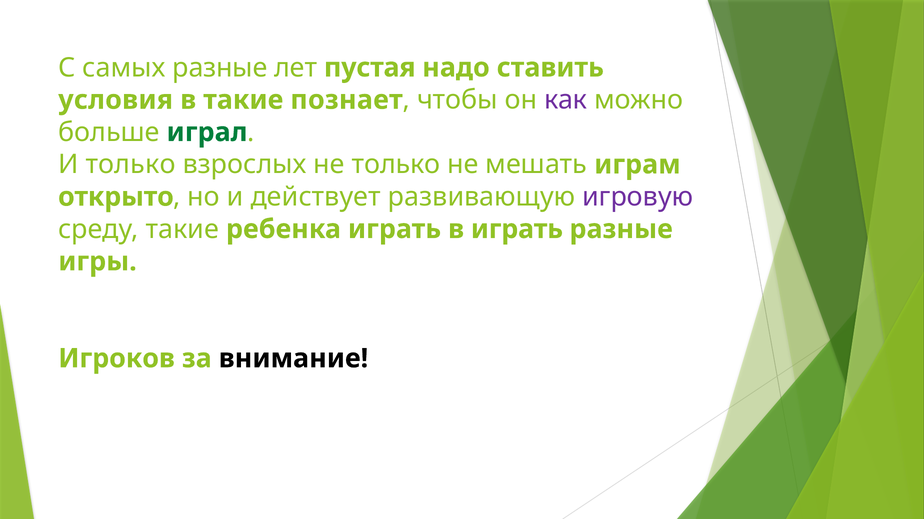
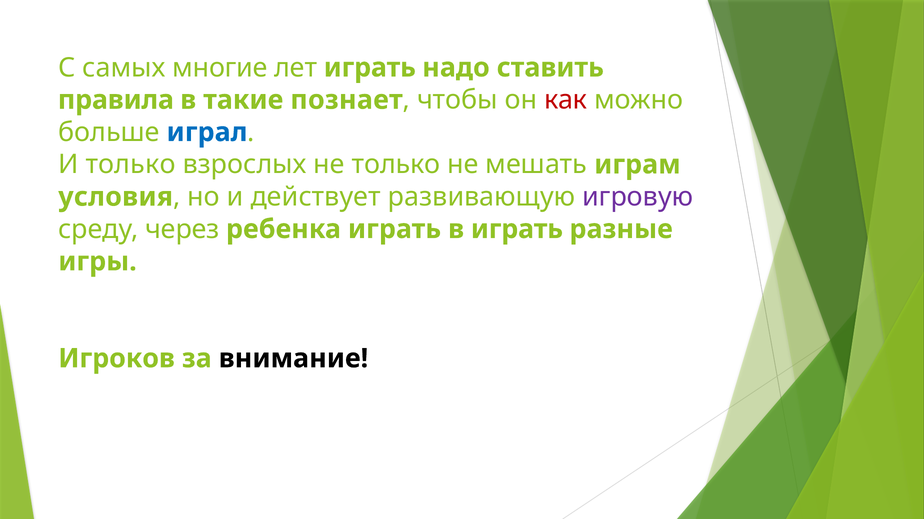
самых разные: разные -> многие
лет пустая: пустая -> играть
условия: условия -> правила
как colour: purple -> red
играл colour: green -> blue
открыто: открыто -> условия
среду такие: такие -> через
